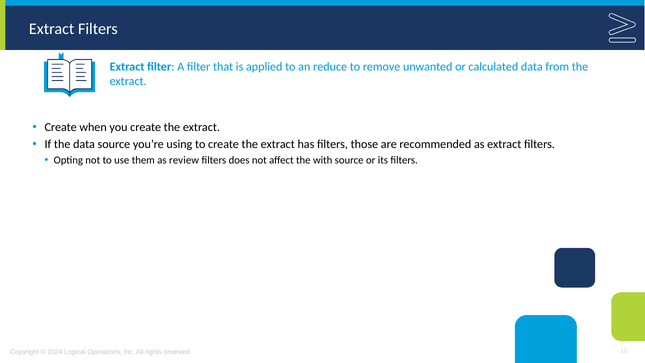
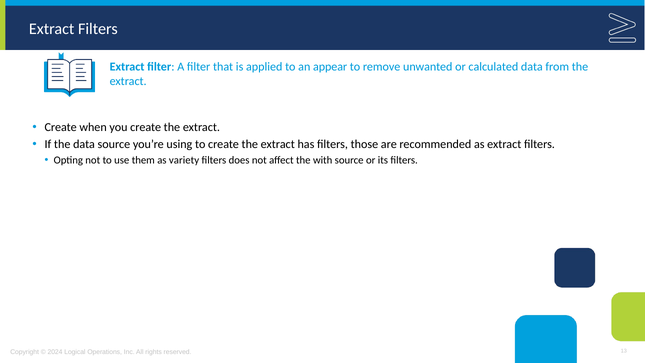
reduce: reduce -> appear
review: review -> variety
